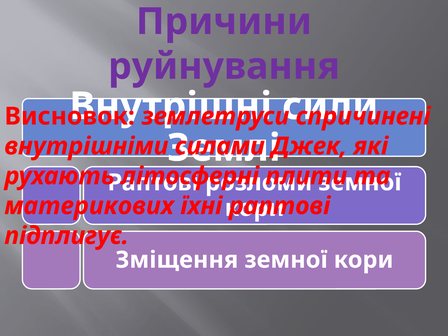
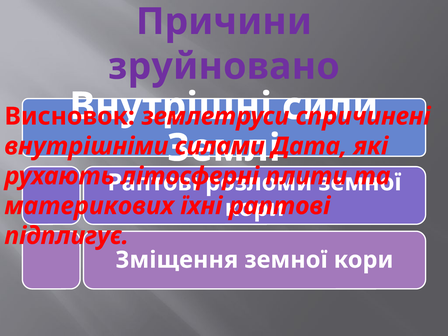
руйнування: руйнування -> зруйновано
Джек: Джек -> Дата
